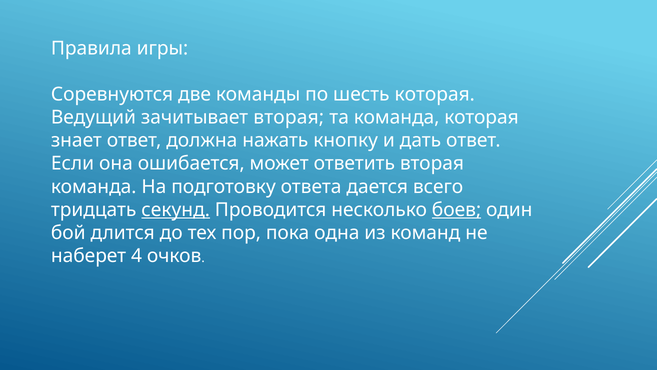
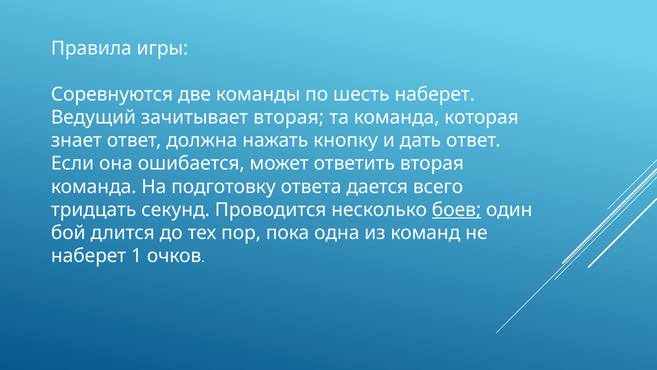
шесть которая: которая -> наберет
секунд underline: present -> none
4: 4 -> 1
